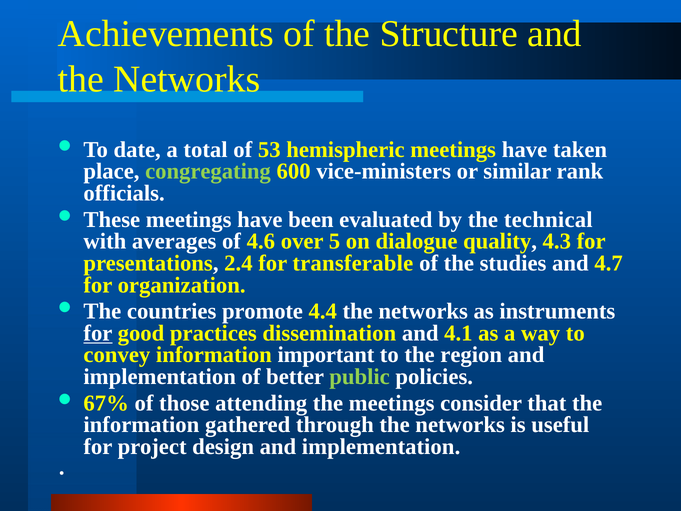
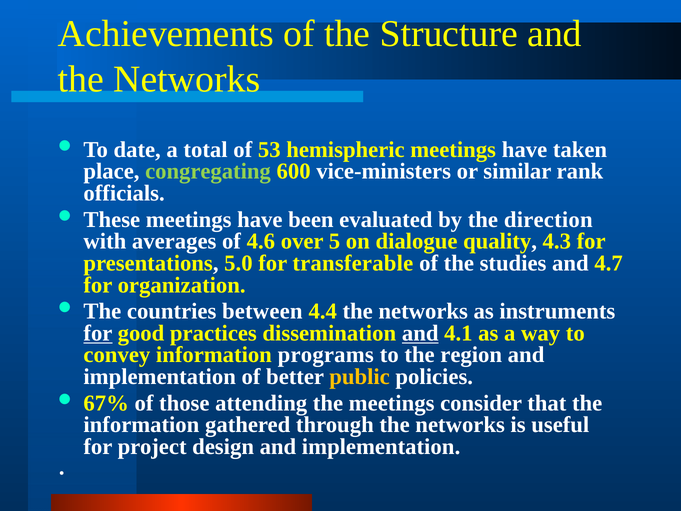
technical: technical -> direction
2.4: 2.4 -> 5.0
promote: promote -> between
and at (420, 333) underline: none -> present
important: important -> programs
public colour: light green -> yellow
